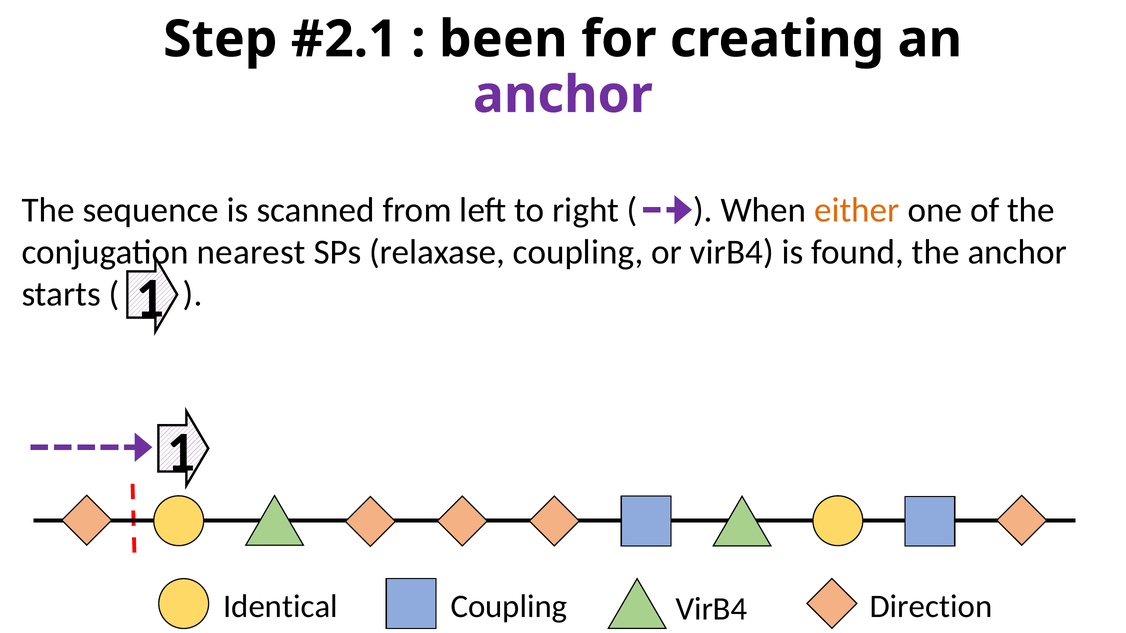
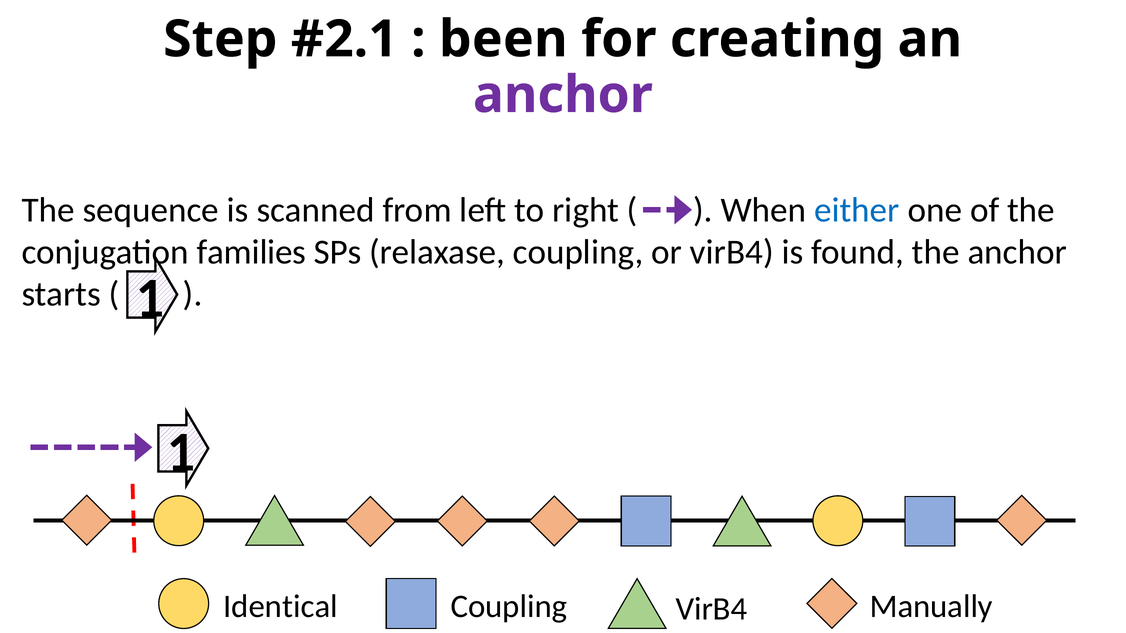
either colour: orange -> blue
nearest: nearest -> families
Direction: Direction -> Manually
